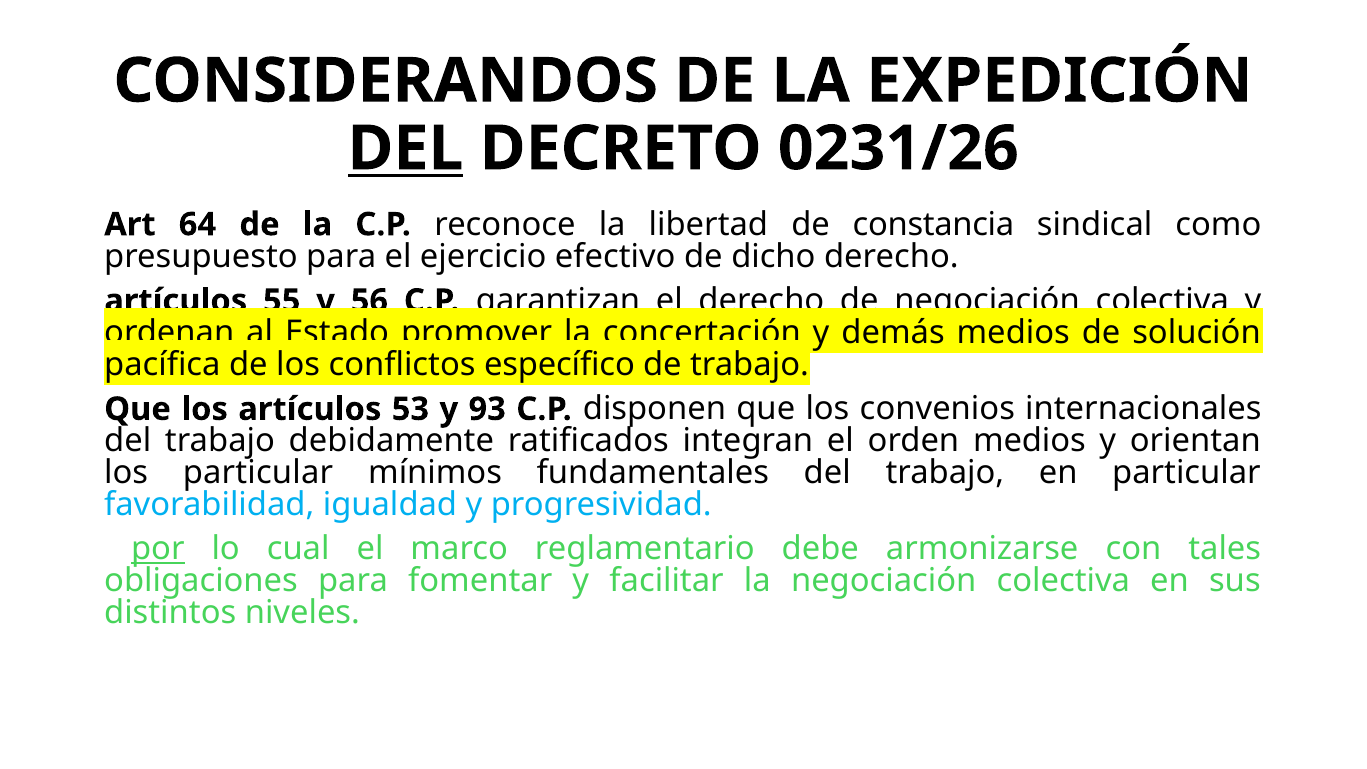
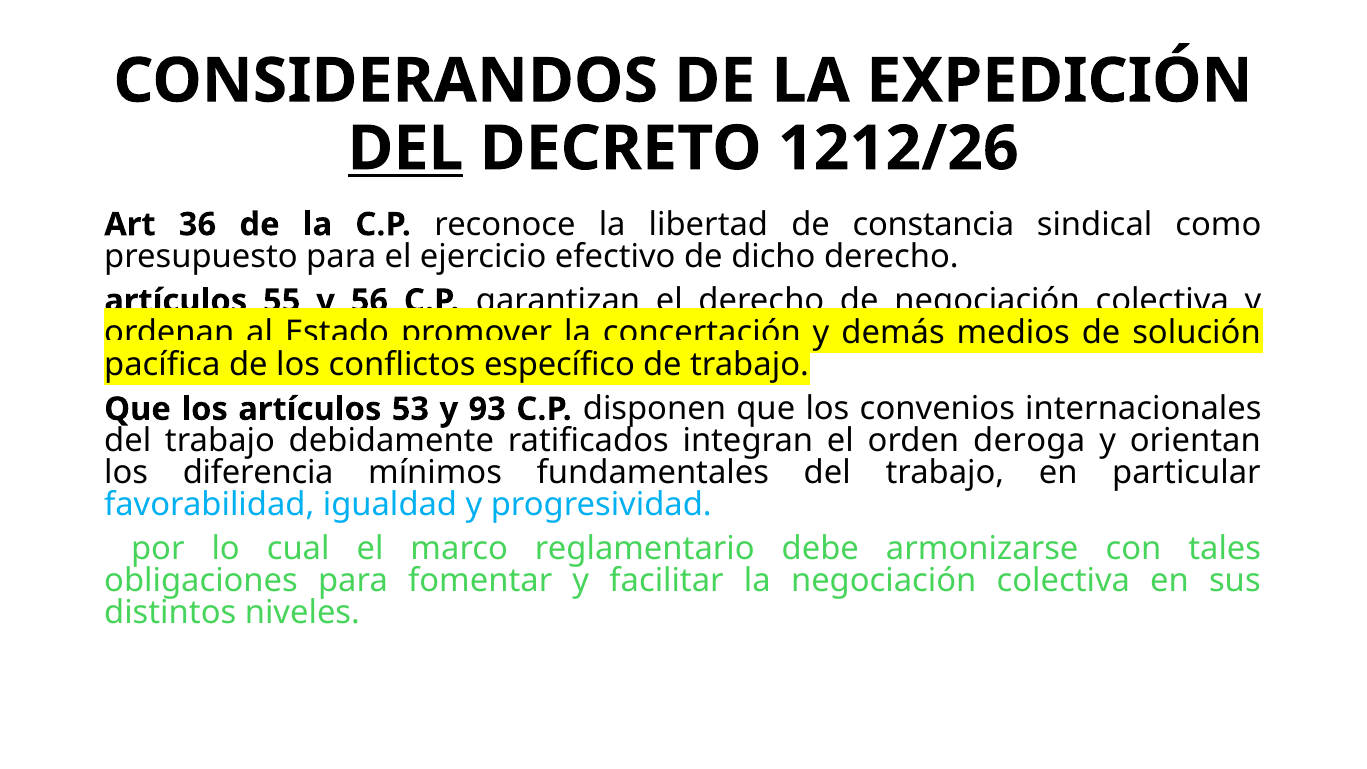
0231/26: 0231/26 -> 1212/26
64: 64 -> 36
orden medios: medios -> deroga
los particular: particular -> diferencia
por underline: present -> none
